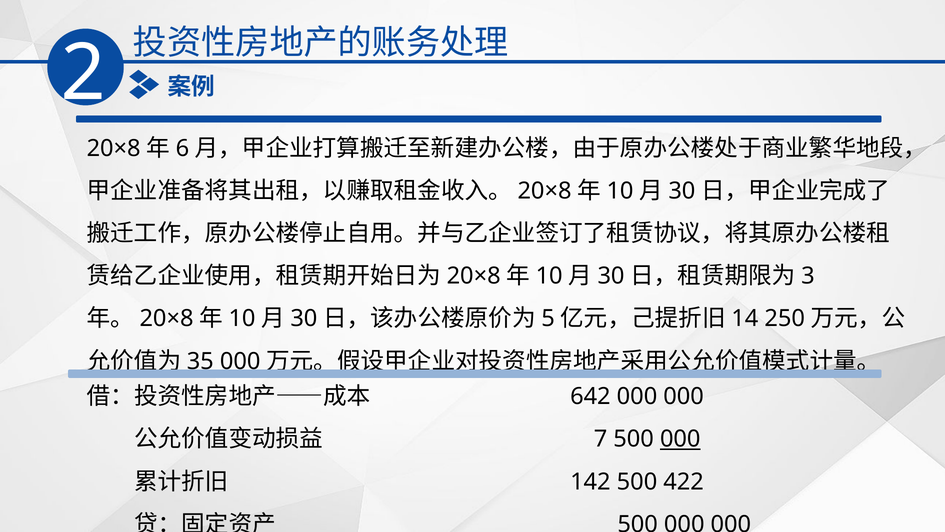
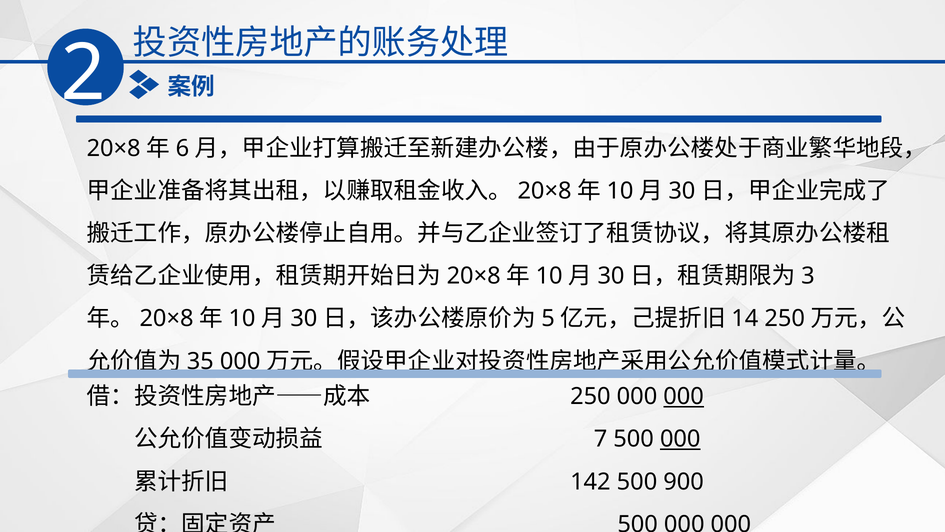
642: 642 -> 250
000 at (684, 396) underline: none -> present
422: 422 -> 900
